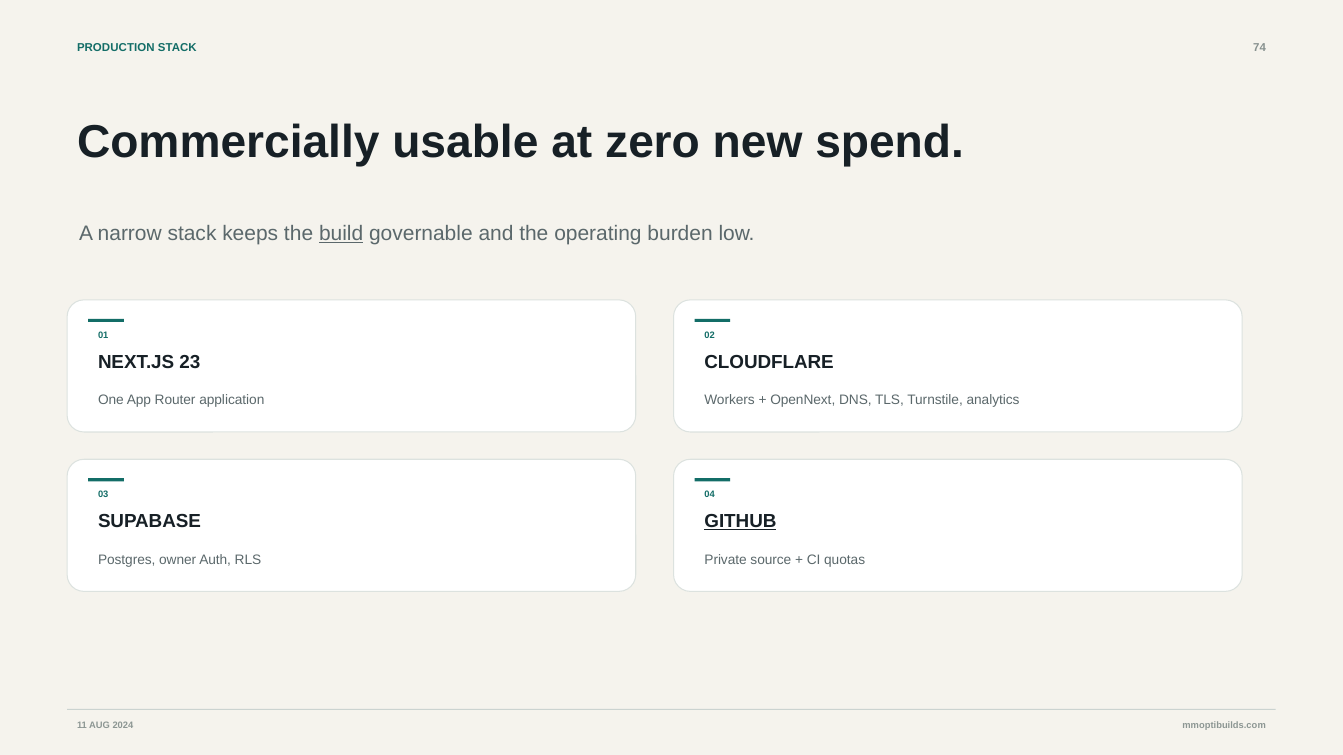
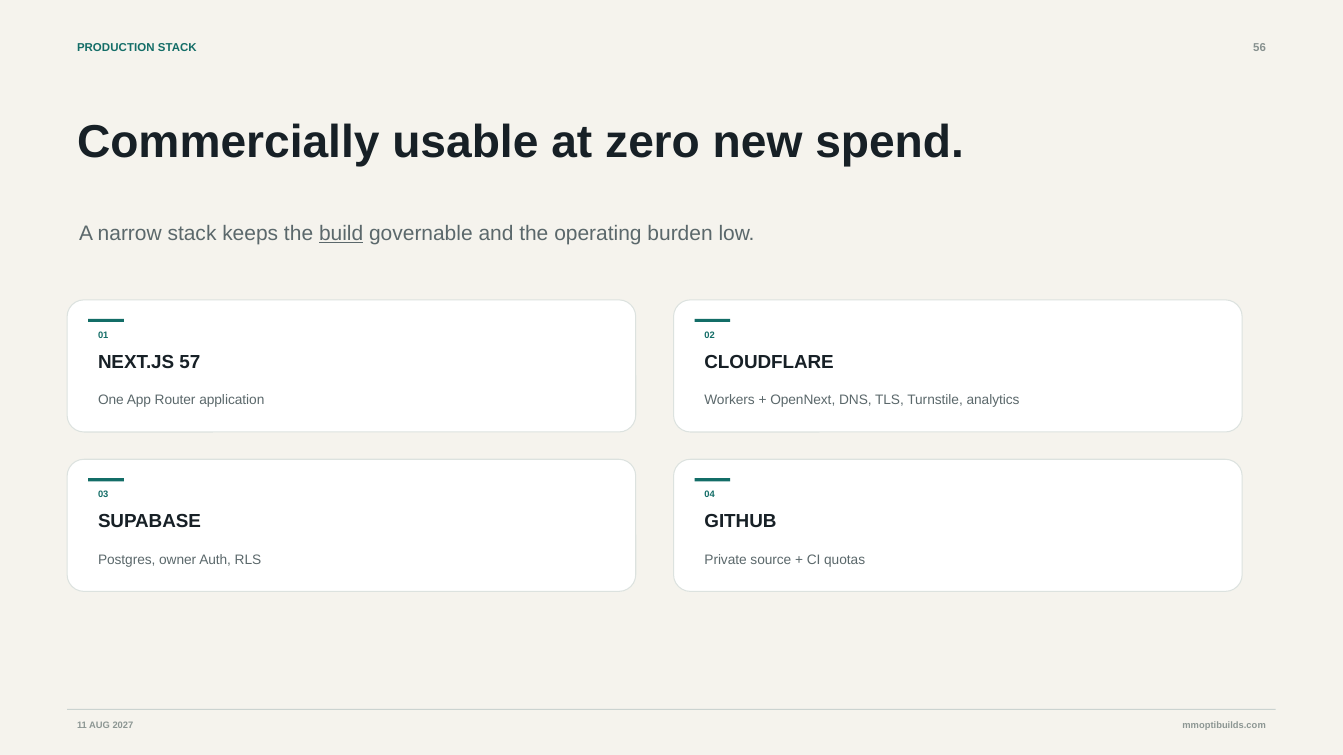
74: 74 -> 56
23: 23 -> 57
GITHUB underline: present -> none
2024: 2024 -> 2027
